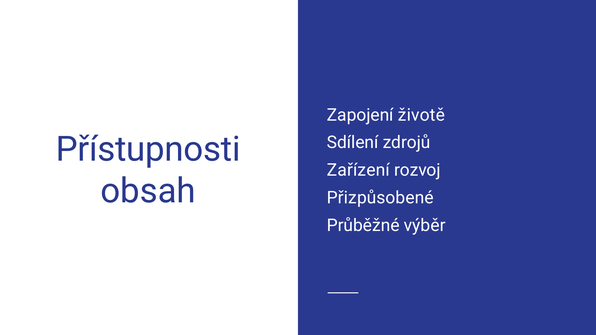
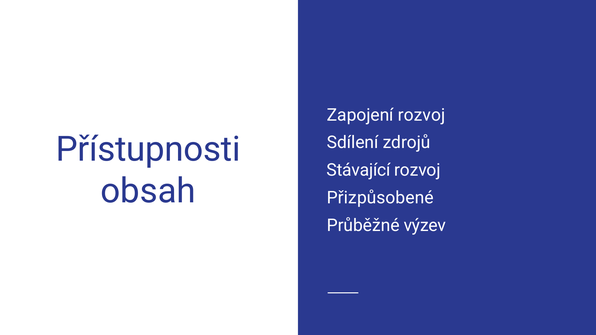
Zapojení životě: životě -> rozvoj
Zařízení: Zařízení -> Stávající
výběr: výběr -> výzev
